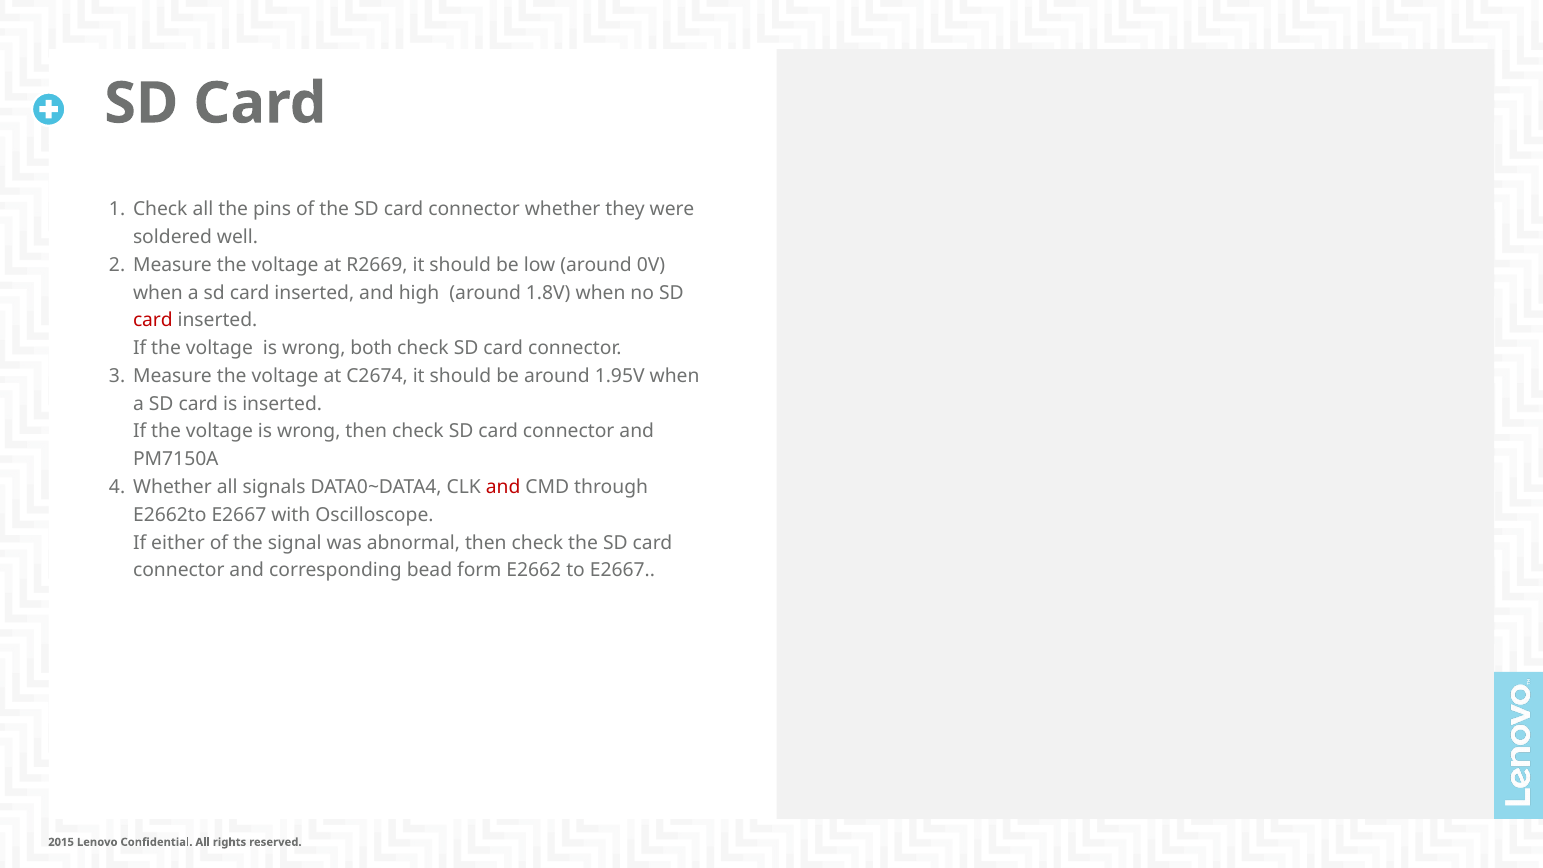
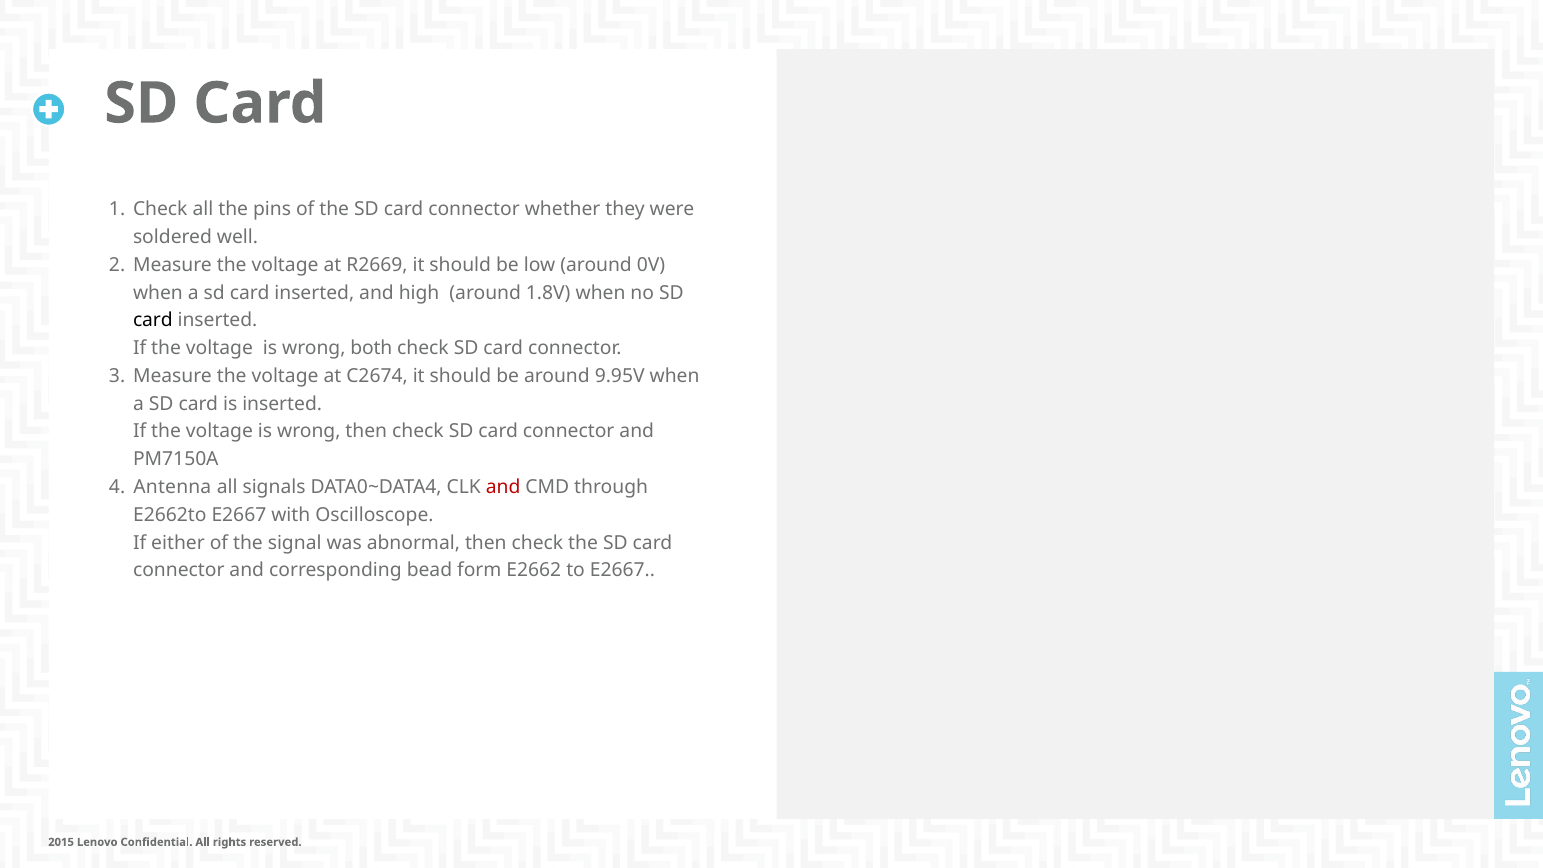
card at (153, 320) colour: red -> black
1.95V: 1.95V -> 9.95V
Whether at (172, 487): Whether -> Antenna
